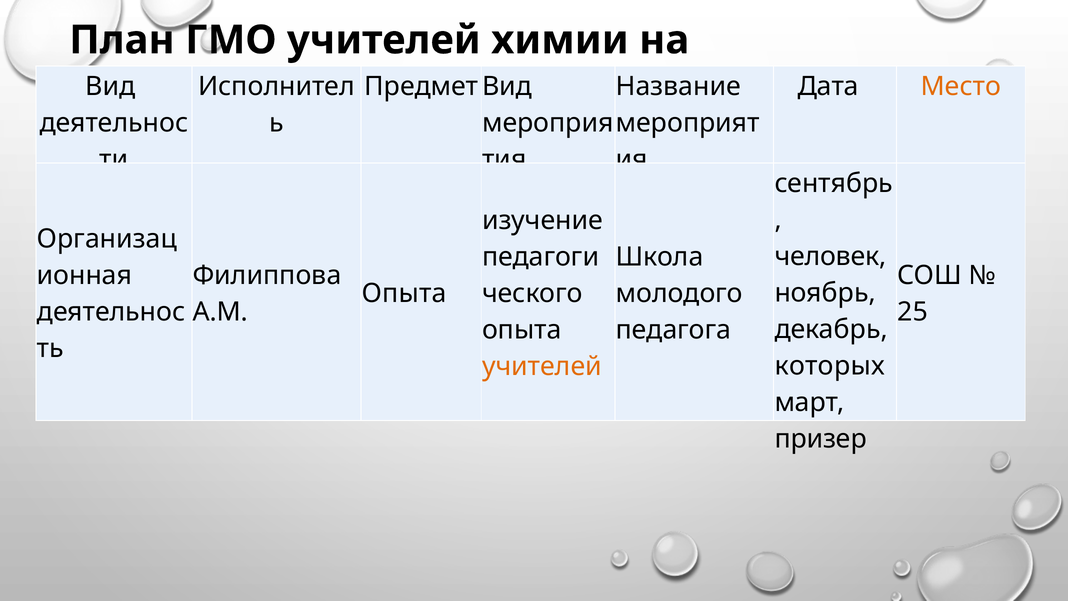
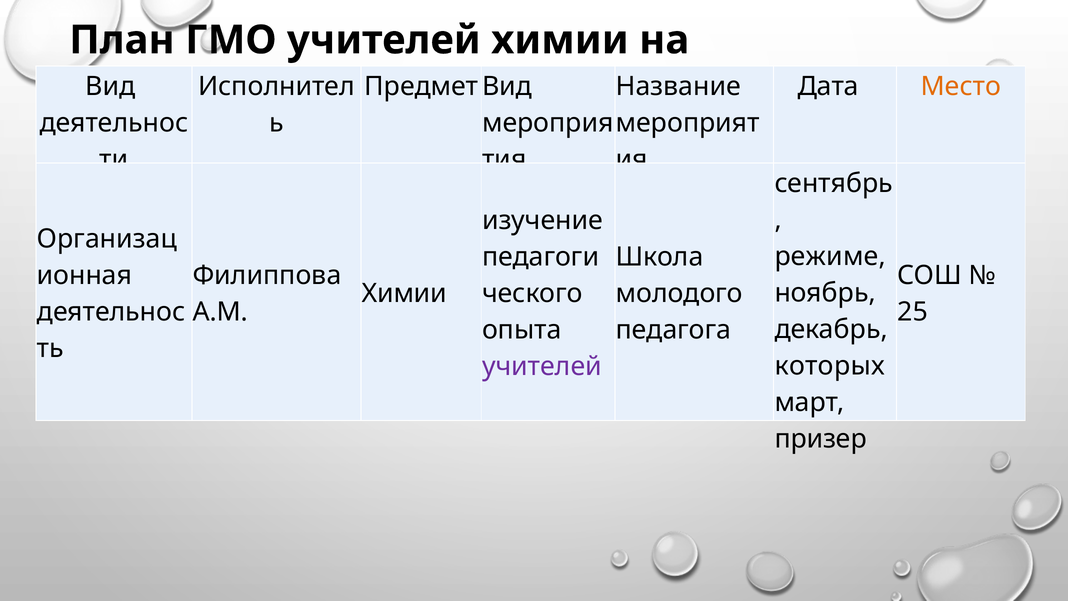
человек: человек -> режиме
Опыта at (404, 293): Опыта -> Химии
учителей at (542, 366) colour: orange -> purple
